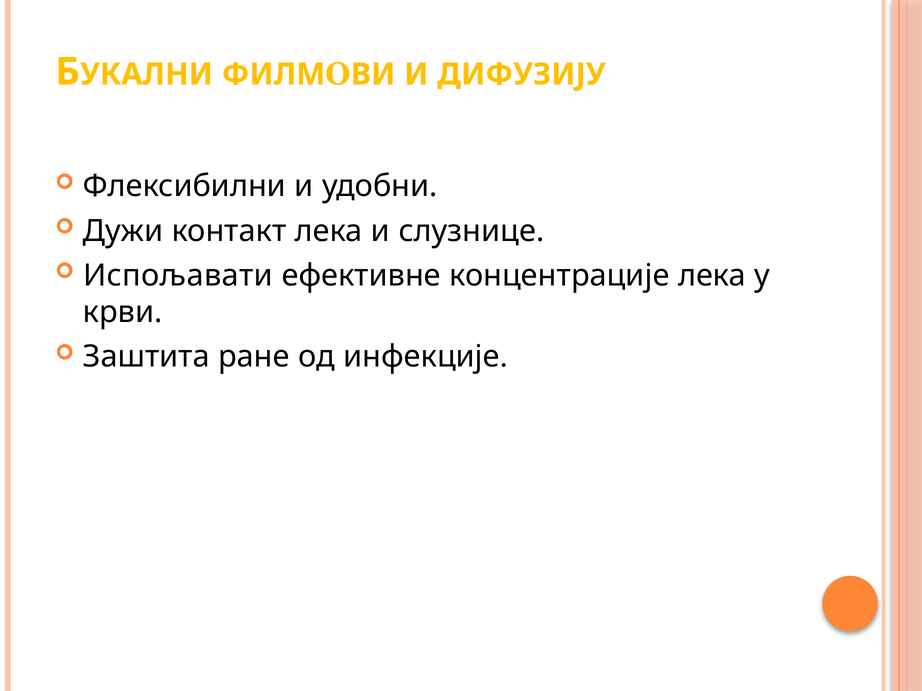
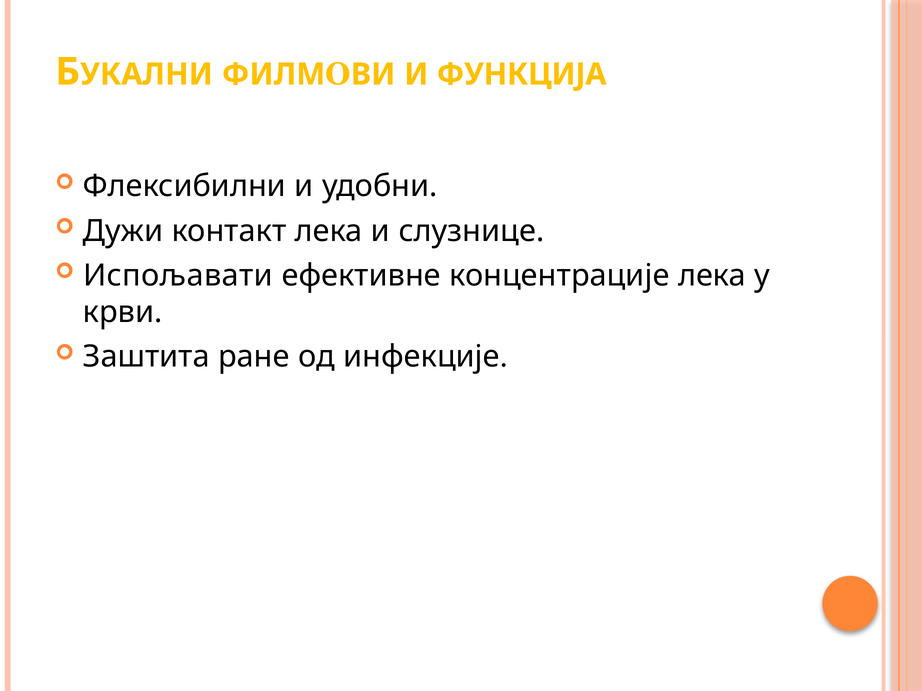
ДИФУЗИЈУ: ДИФУЗИЈУ -> ФУНКЦИЈА
